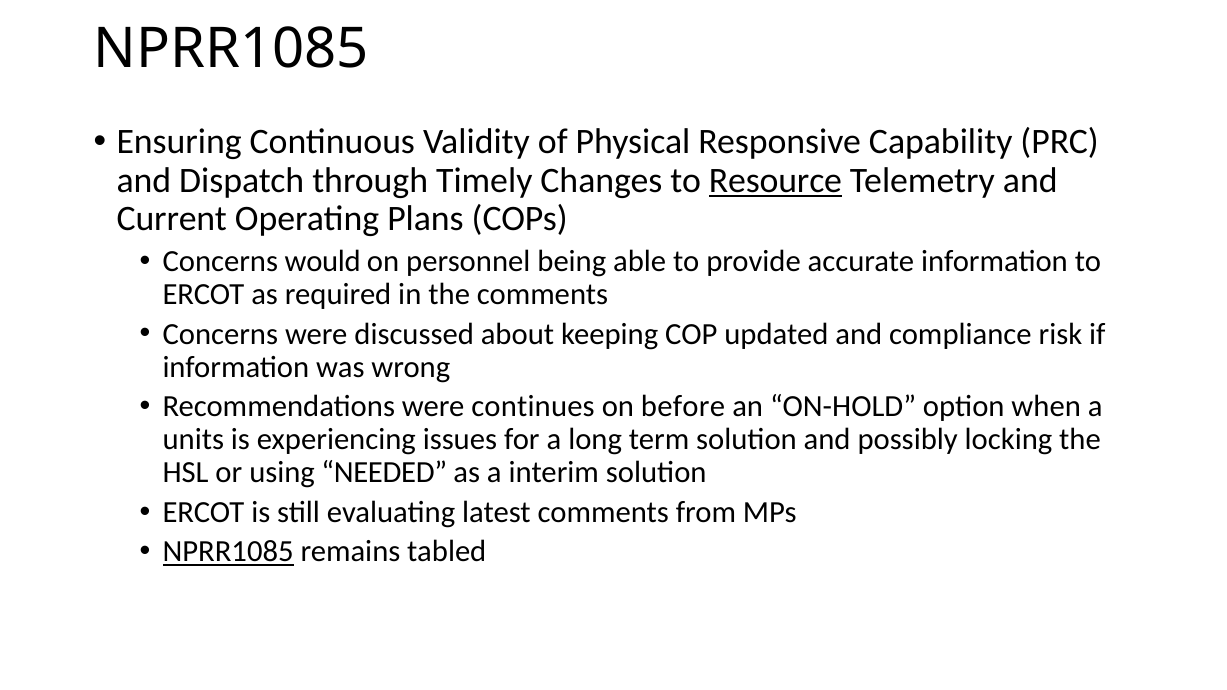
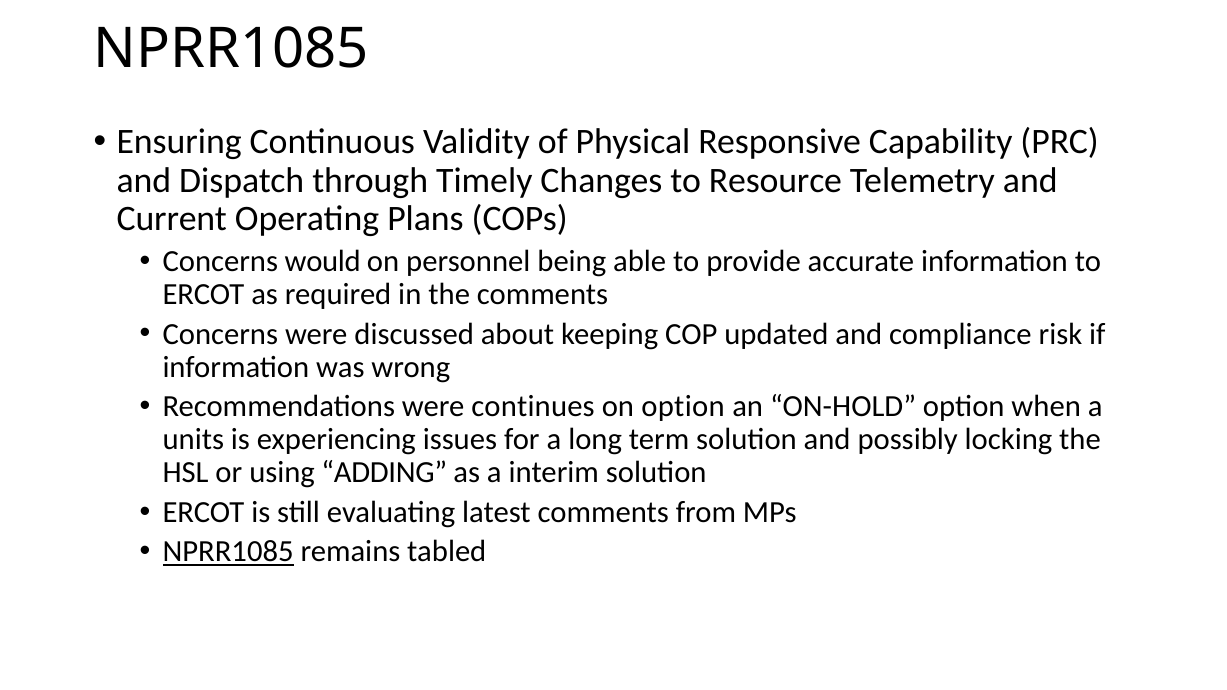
Resource underline: present -> none
on before: before -> option
NEEDED: NEEDED -> ADDING
